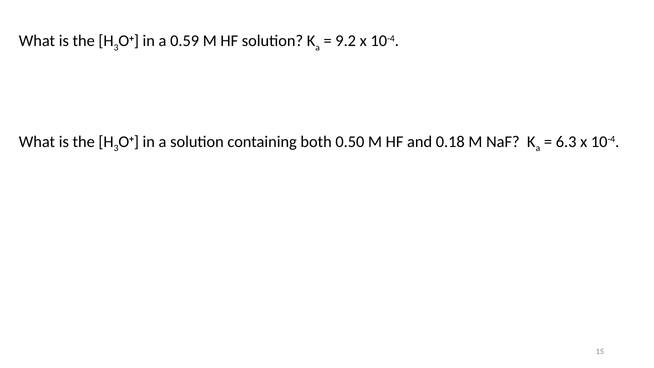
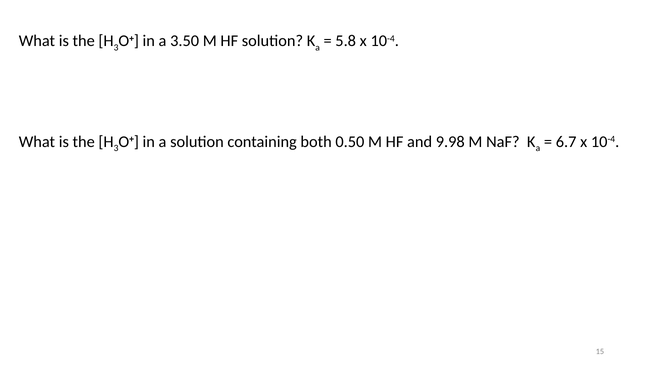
0.59: 0.59 -> 3.50
9.2: 9.2 -> 5.8
0.18: 0.18 -> 9.98
6.3: 6.3 -> 6.7
